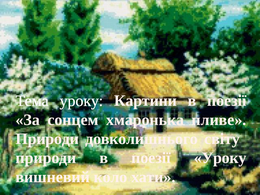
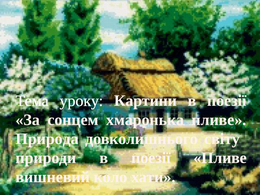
Природи at (47, 139): Природи -> Природа
поезії Уроку: Уроку -> Пливе
